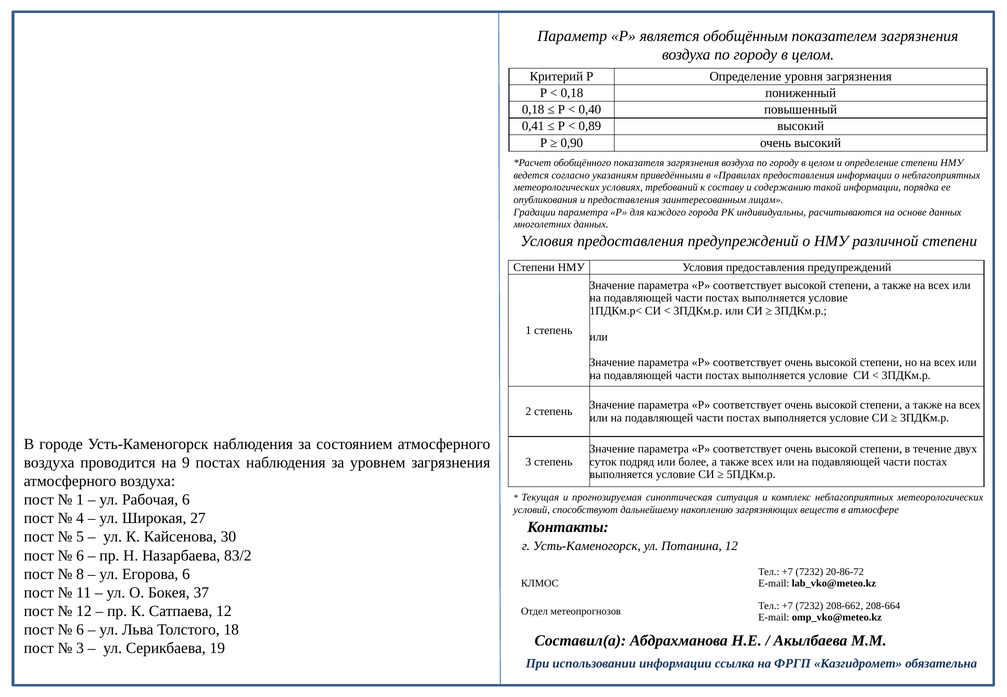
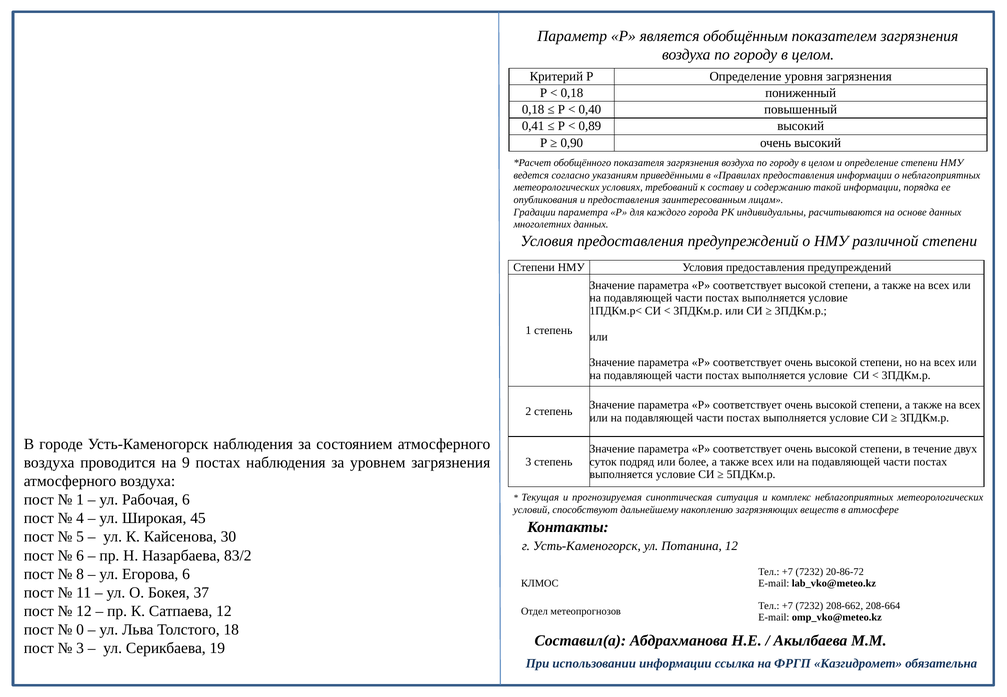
27: 27 -> 45
6 at (80, 630): 6 -> 0
